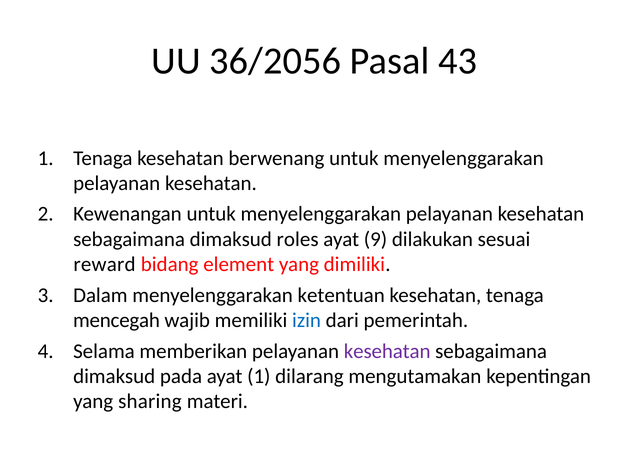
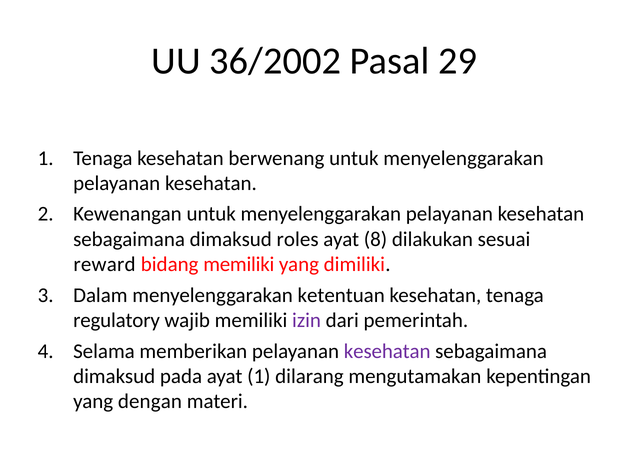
36/2056: 36/2056 -> 36/2002
43: 43 -> 29
9: 9 -> 8
bidang element: element -> memiliki
mencegah: mencegah -> regulatory
izin colour: blue -> purple
sharing: sharing -> dengan
